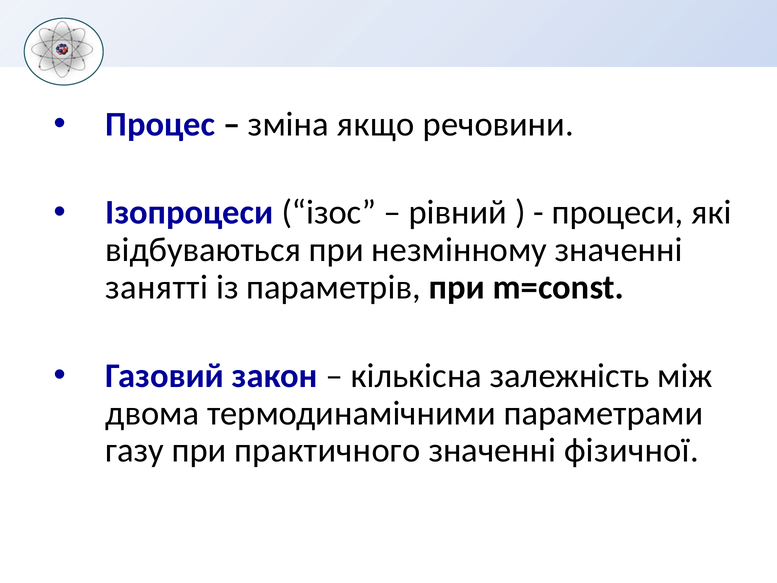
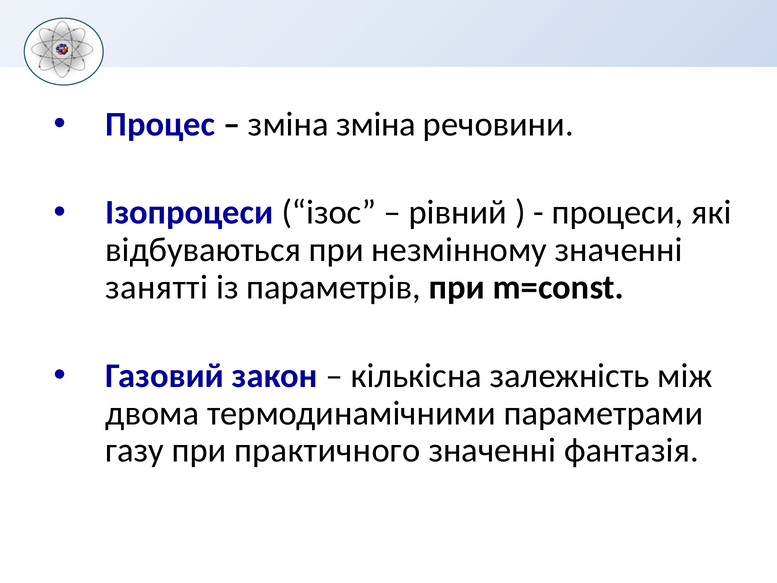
зміна якщо: якщо -> зміна
фізичної: фізичної -> фантазія
